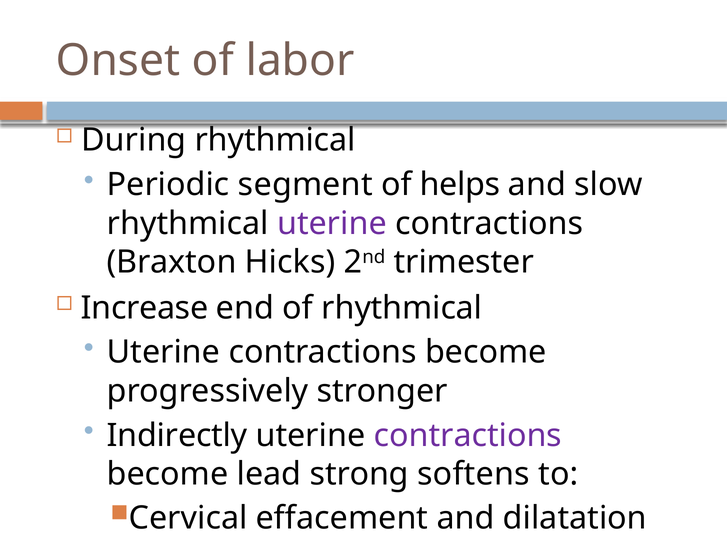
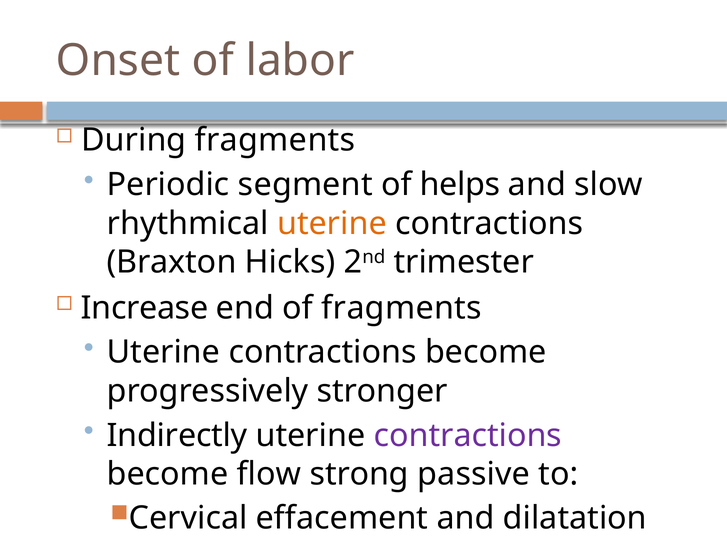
During rhythmical: rhythmical -> fragments
uterine at (332, 223) colour: purple -> orange
of rhythmical: rhythmical -> fragments
lead: lead -> flow
softens: softens -> passive
